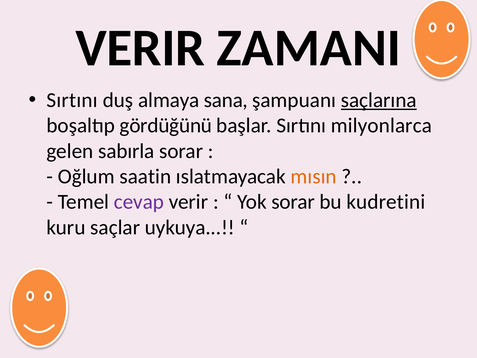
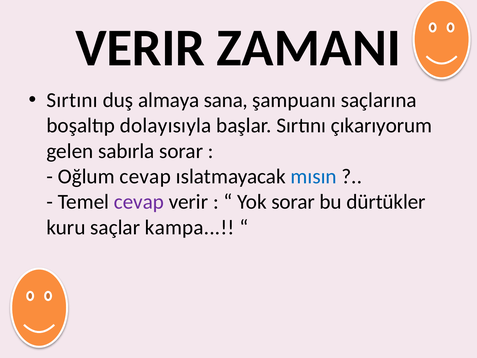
saçlarına underline: present -> none
gördüğünü: gördüğünü -> dolayısıyla
milyonlarca: milyonlarca -> çıkarıyorum
Oğlum saatin: saatin -> cevap
mısın colour: orange -> blue
kudretini: kudretini -> dürtükler
uykuya: uykuya -> kampa
